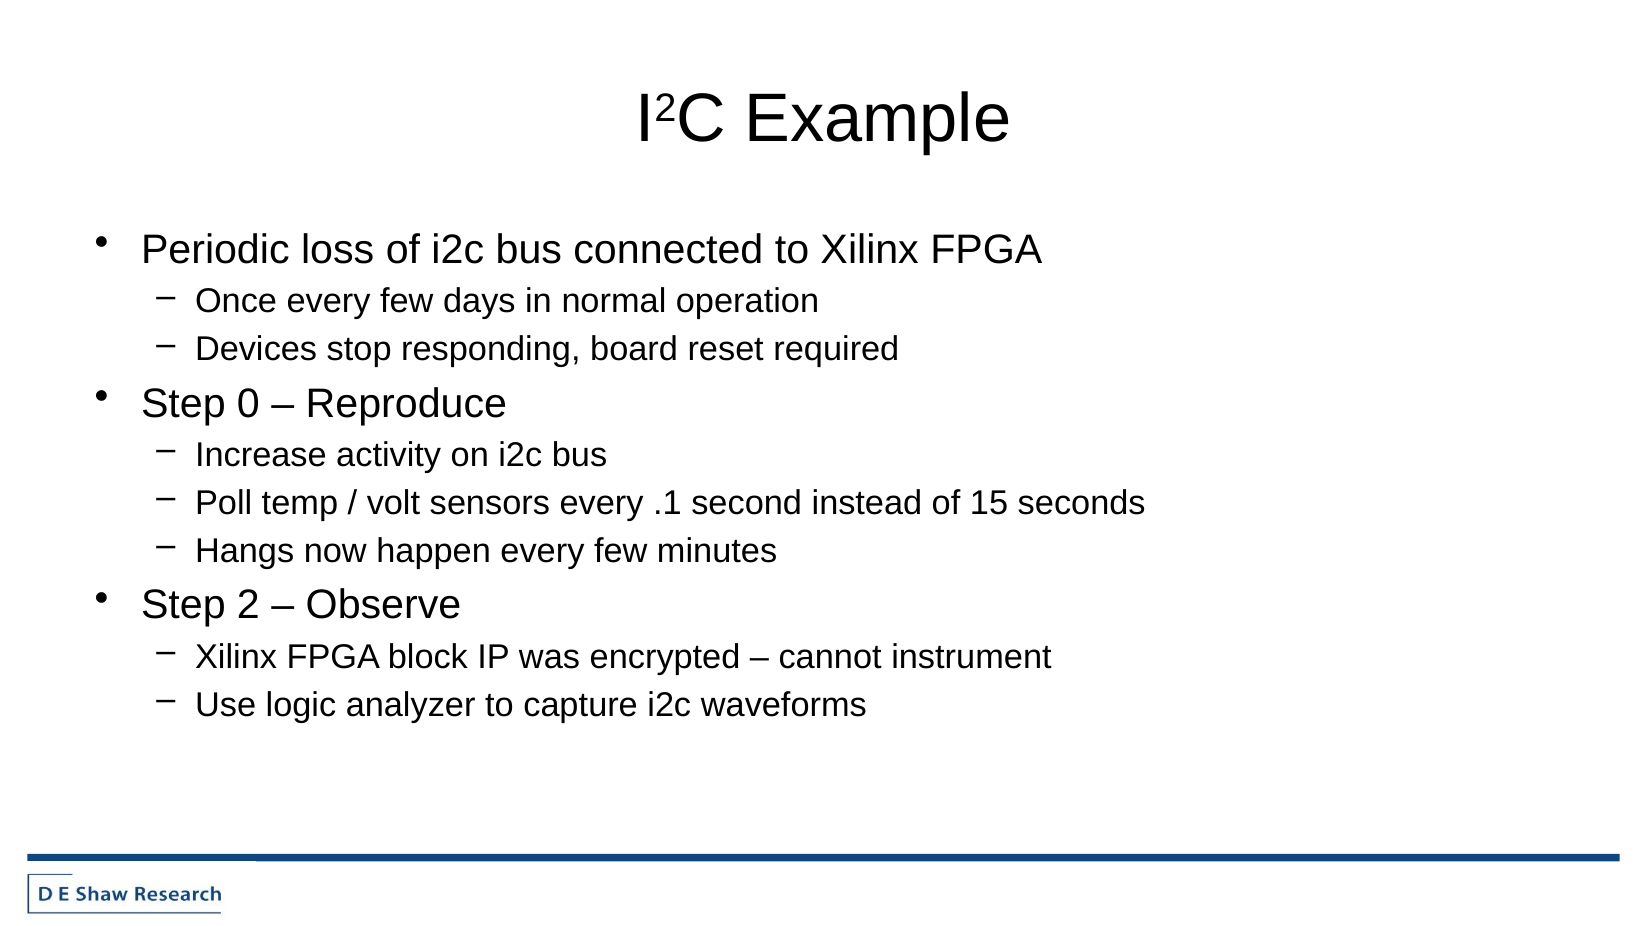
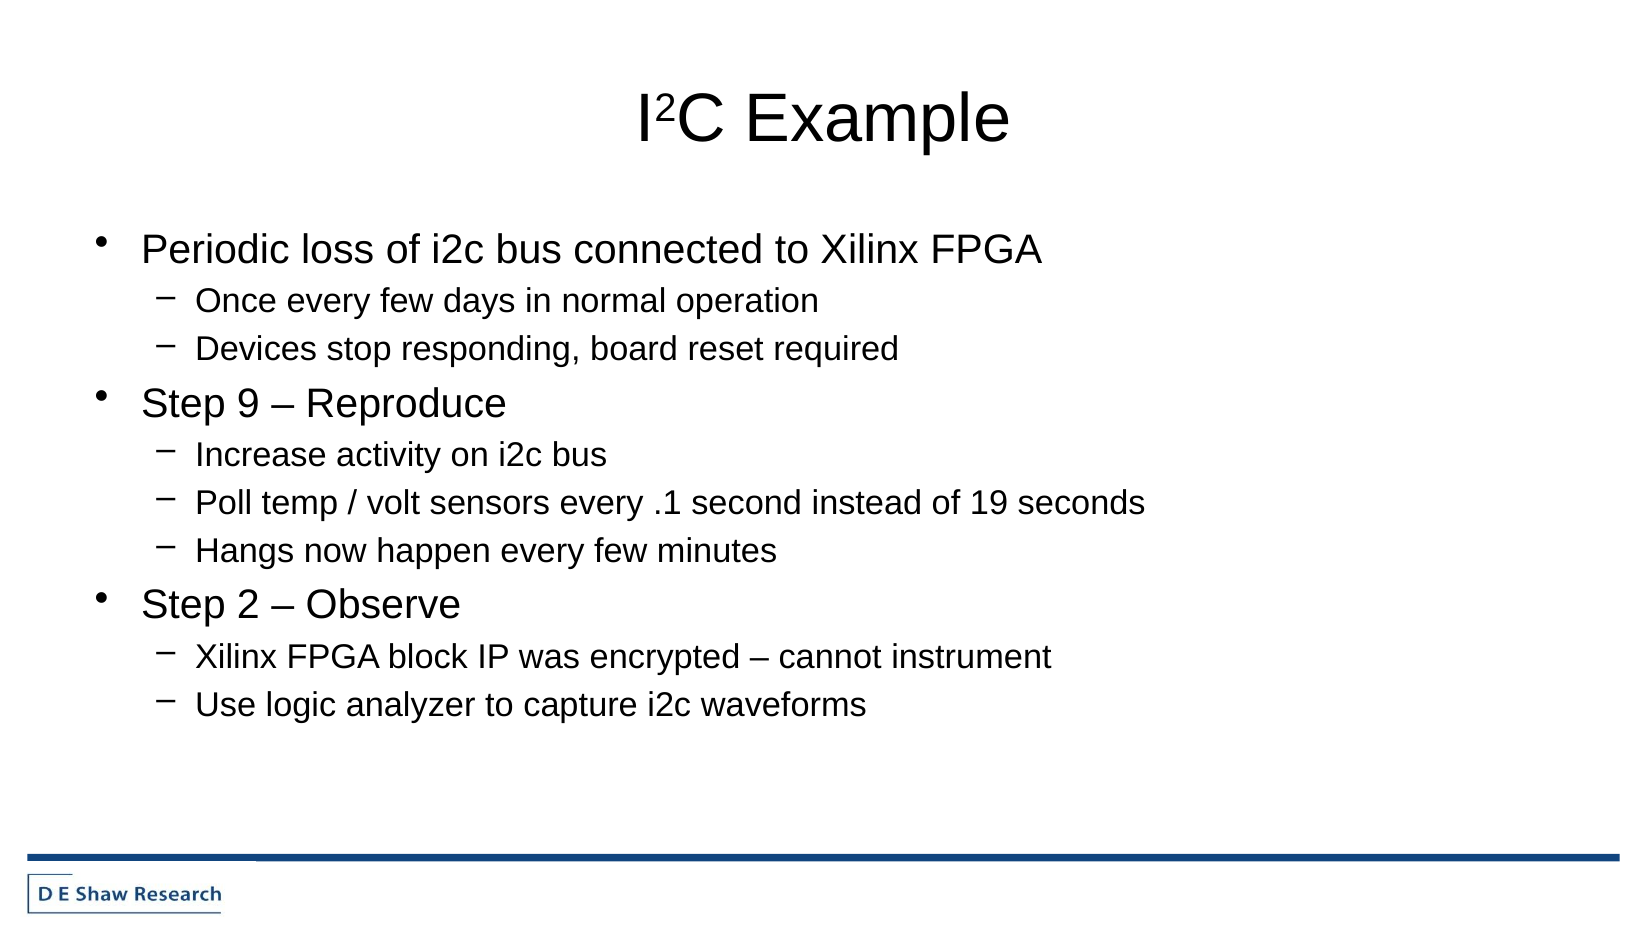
0: 0 -> 9
15: 15 -> 19
